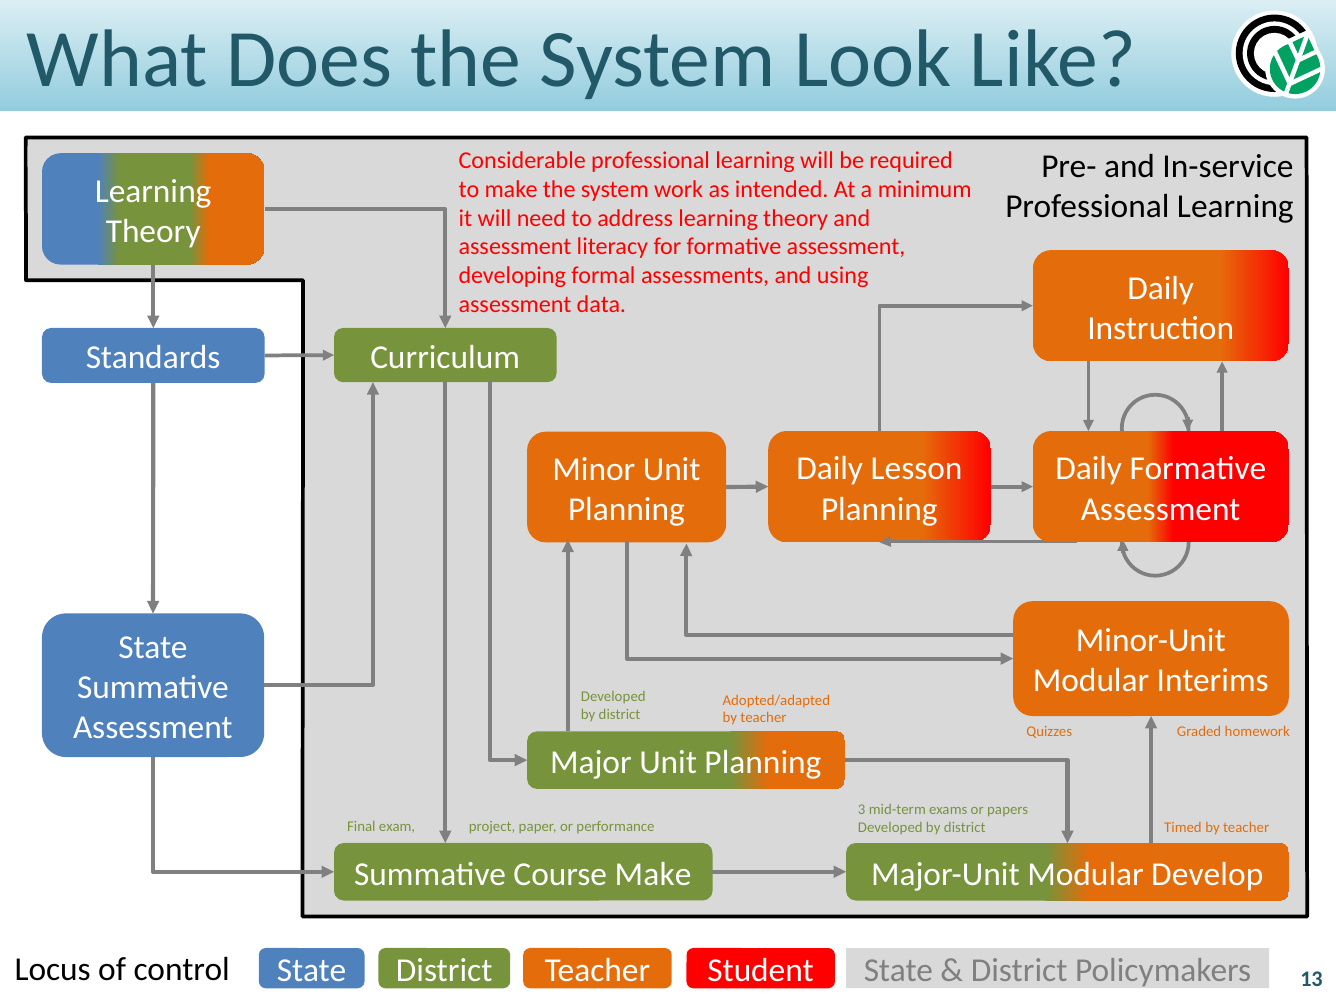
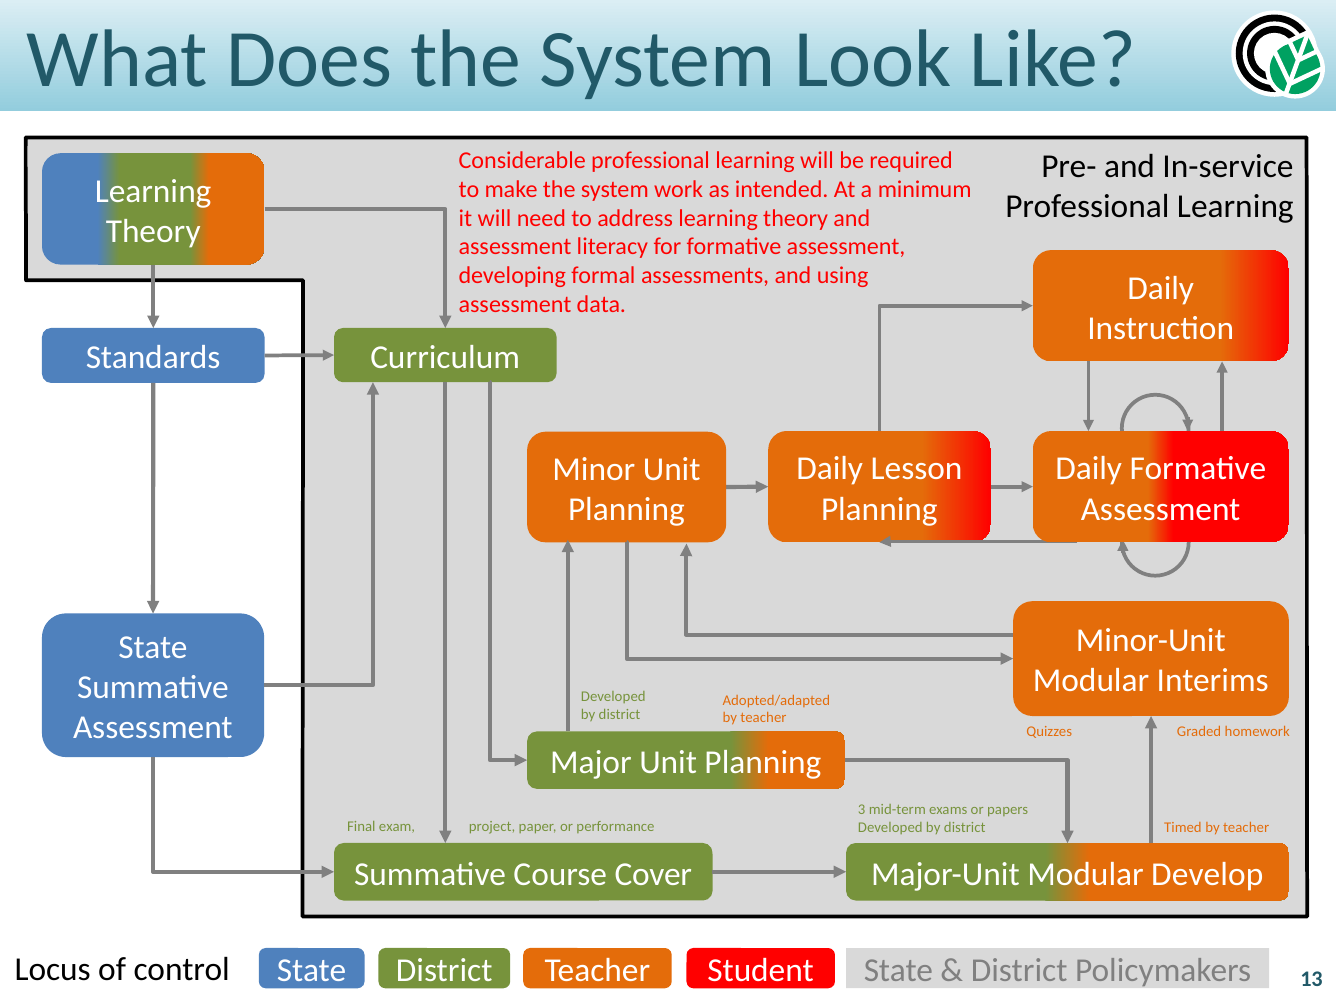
Course Make: Make -> Cover
